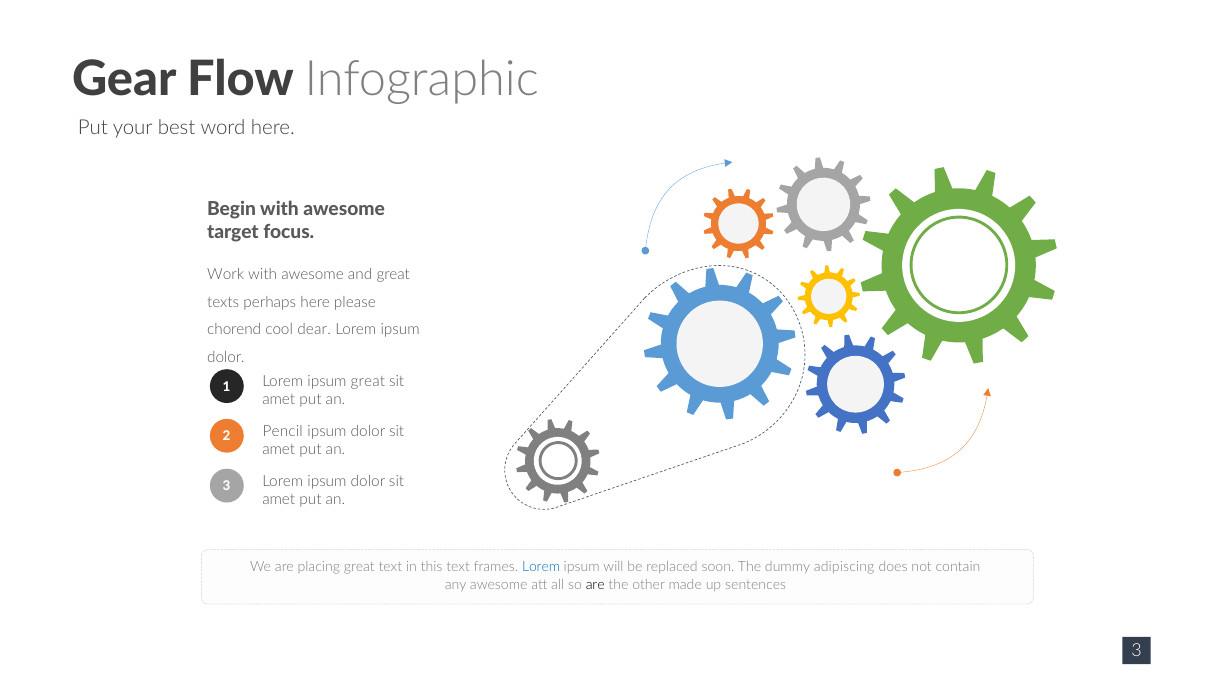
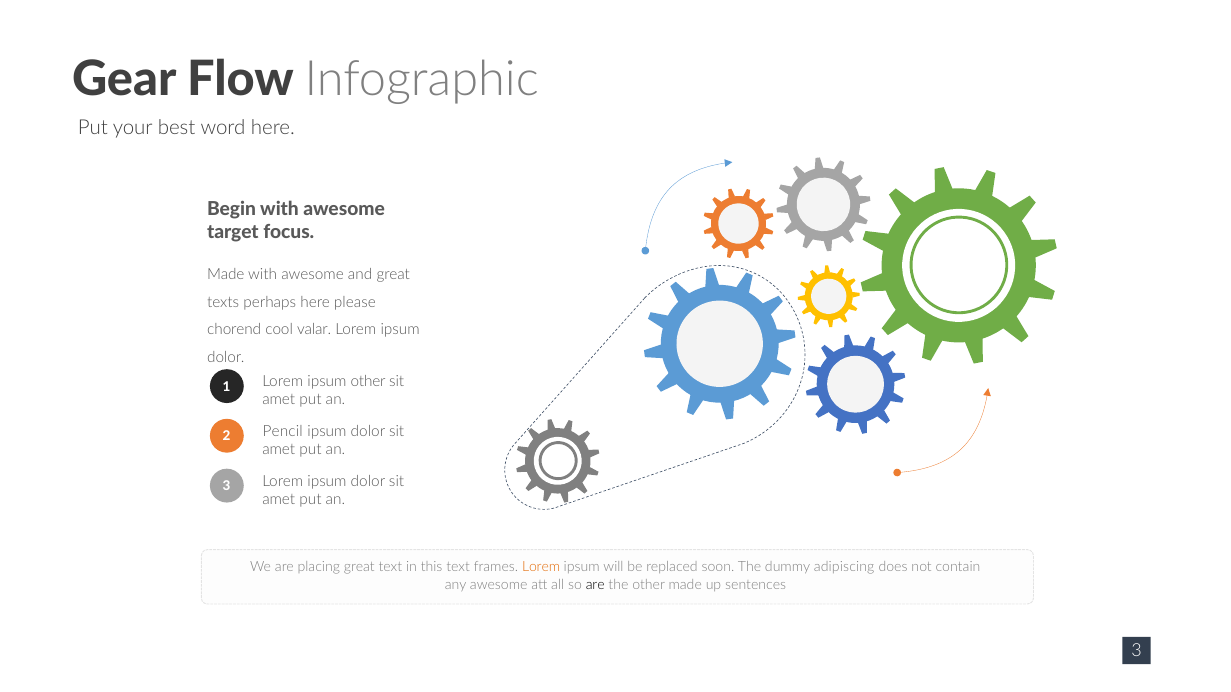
Work at (226, 275): Work -> Made
dear: dear -> valar
ipsum great: great -> other
Lorem at (541, 567) colour: blue -> orange
